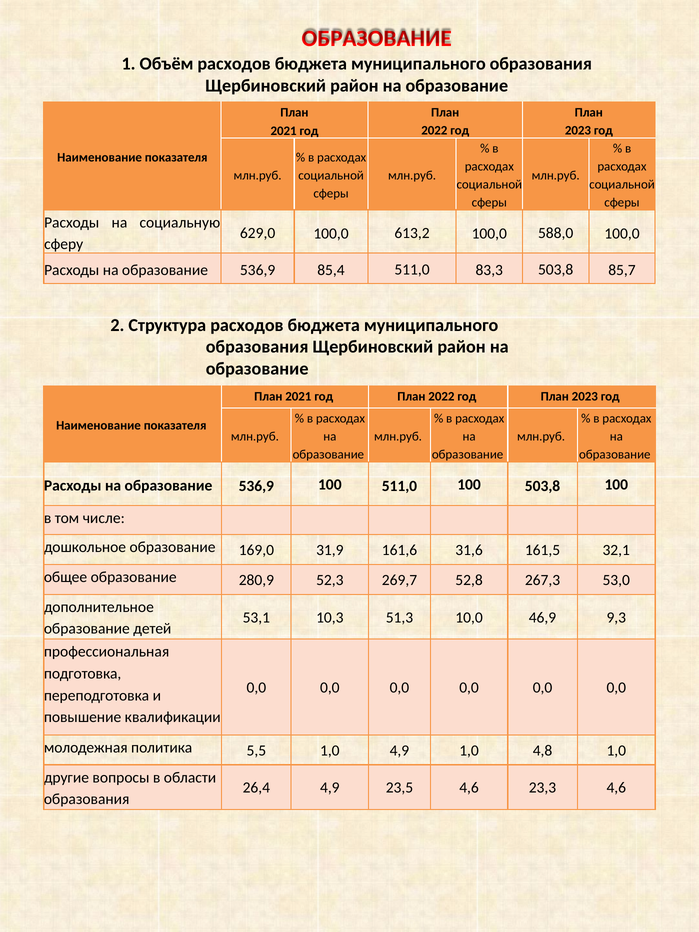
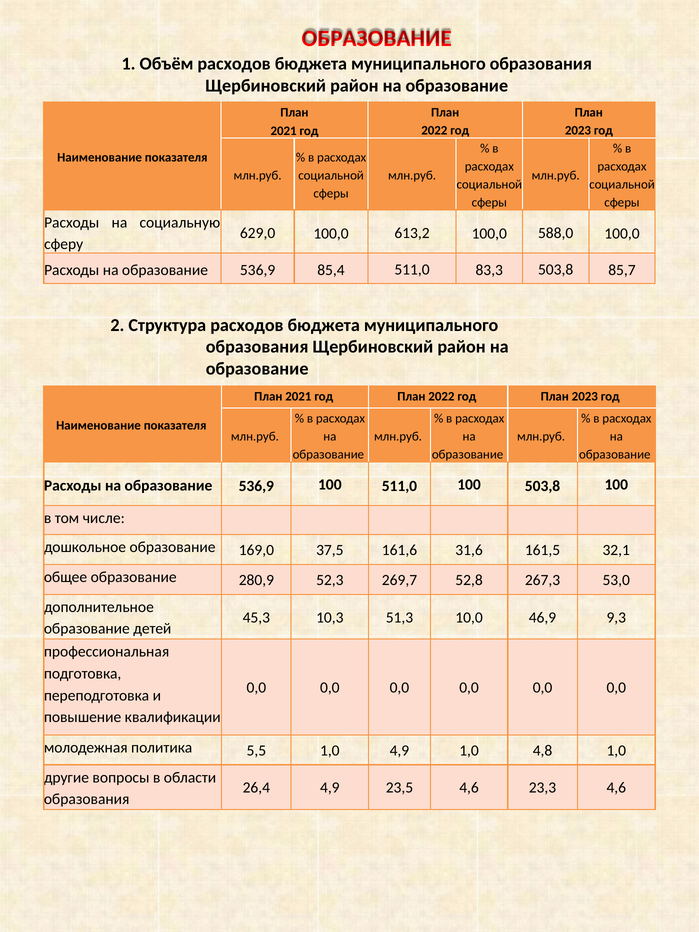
31,9: 31,9 -> 37,5
53,1: 53,1 -> 45,3
